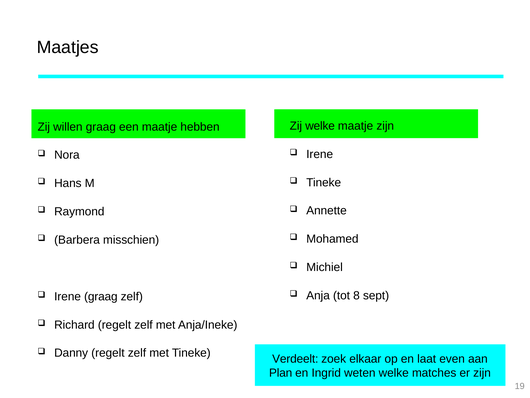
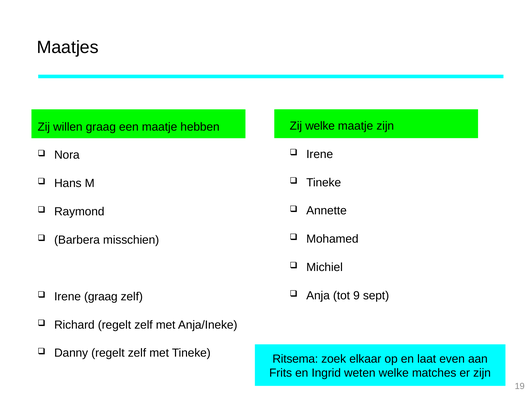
8: 8 -> 9
Verdeelt: Verdeelt -> Ritsema
Plan: Plan -> Frits
